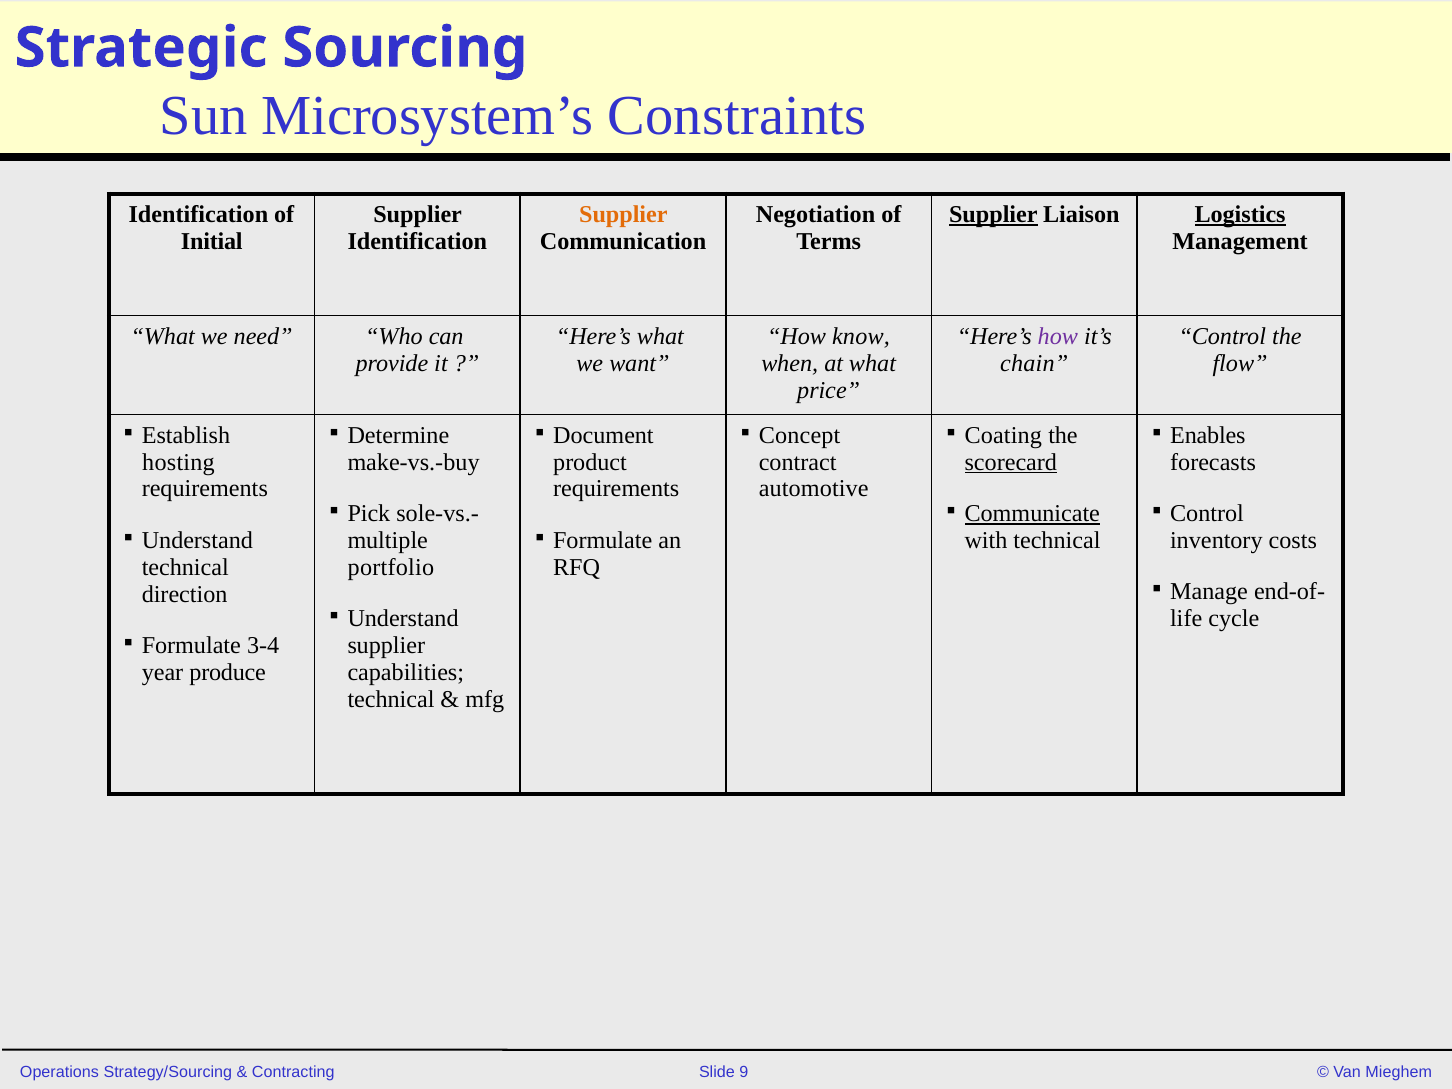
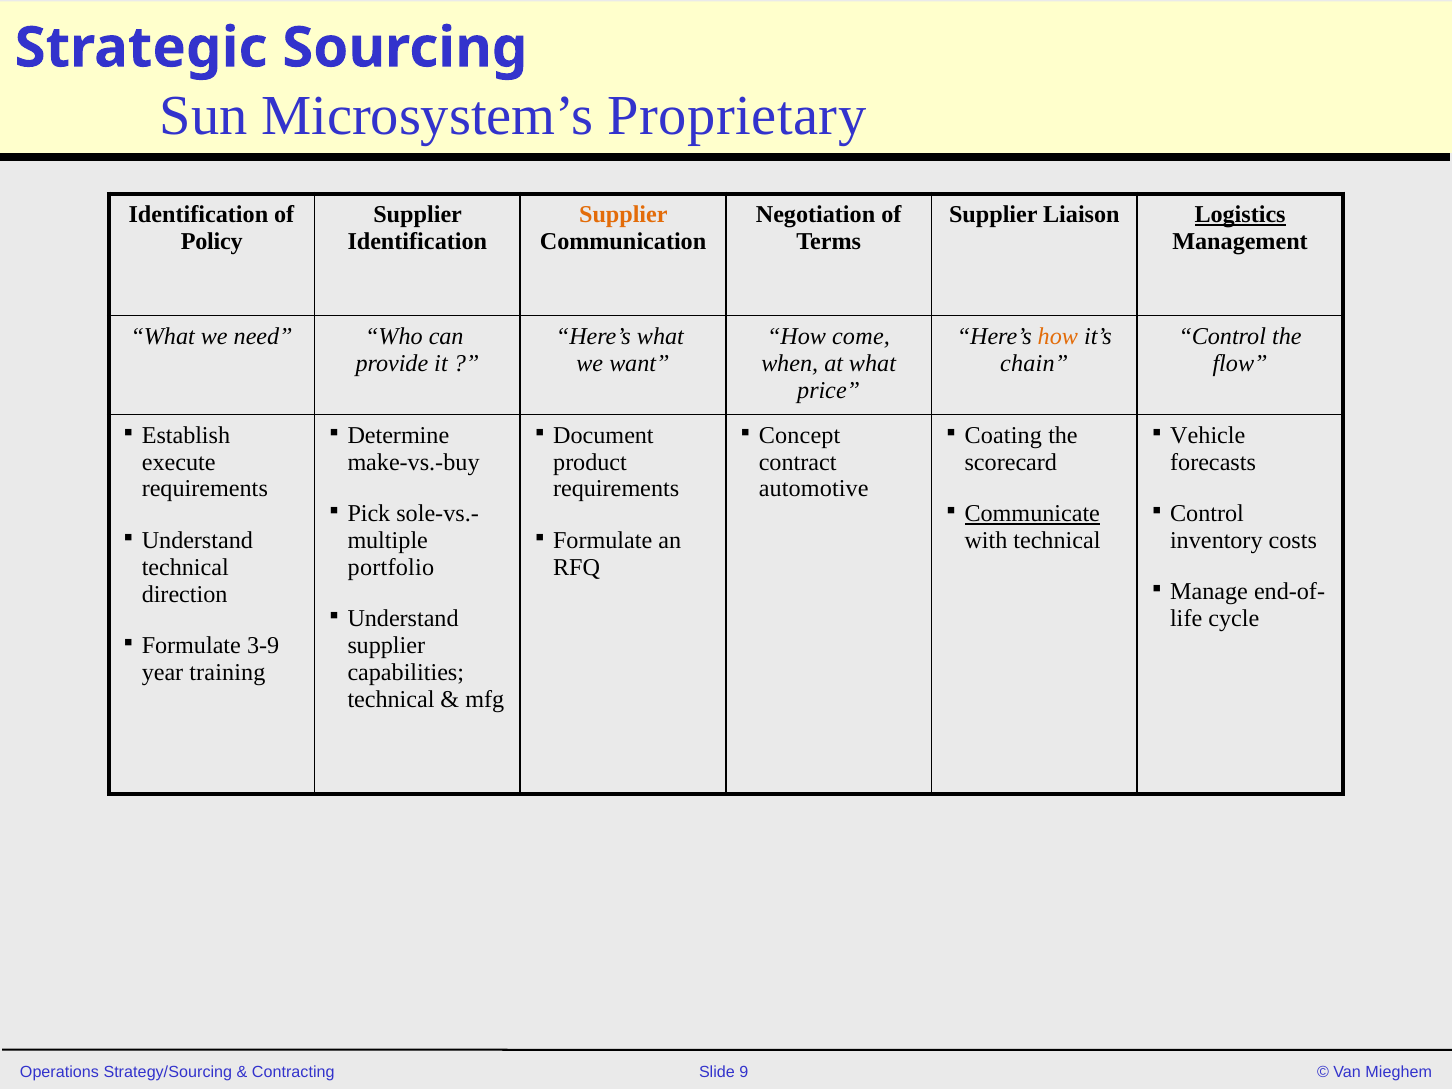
Constraints: Constraints -> Proprietary
Supplier at (993, 214) underline: present -> none
Initial: Initial -> Policy
know: know -> come
how at (1058, 336) colour: purple -> orange
Enables: Enables -> Vehicle
hosting: hosting -> execute
scorecard underline: present -> none
3-4: 3-4 -> 3-9
produce: produce -> training
